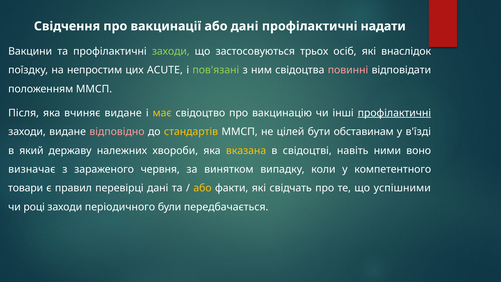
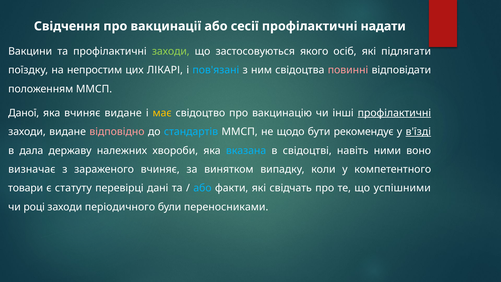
або дані: дані -> сесії
трьох: трьох -> якого
внаслідок: внаслідок -> підлягати
ACUTE: ACUTE -> ЛІКАРІ
пов'язані colour: light green -> light blue
Після: Після -> Даної
стандартів colour: yellow -> light blue
цілей: цілей -> щодо
обставинам: обставинам -> рекомендує
в'їзді underline: none -> present
який: який -> дала
вказана colour: yellow -> light blue
зараженого червня: червня -> вчиняє
правил: правил -> статуту
або at (202, 188) colour: yellow -> light blue
передбачається: передбачається -> переносниками
